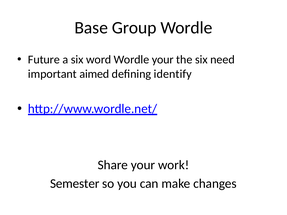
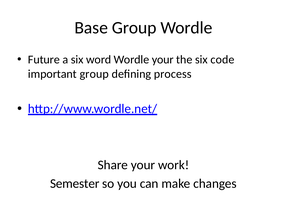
need: need -> code
important aimed: aimed -> group
identify: identify -> process
